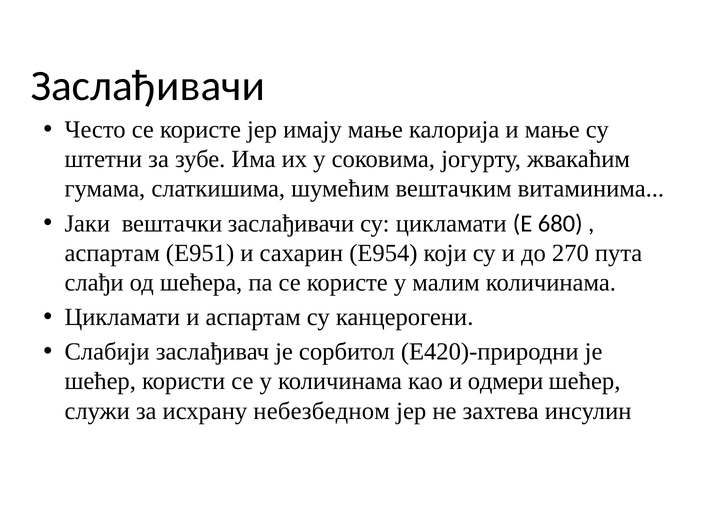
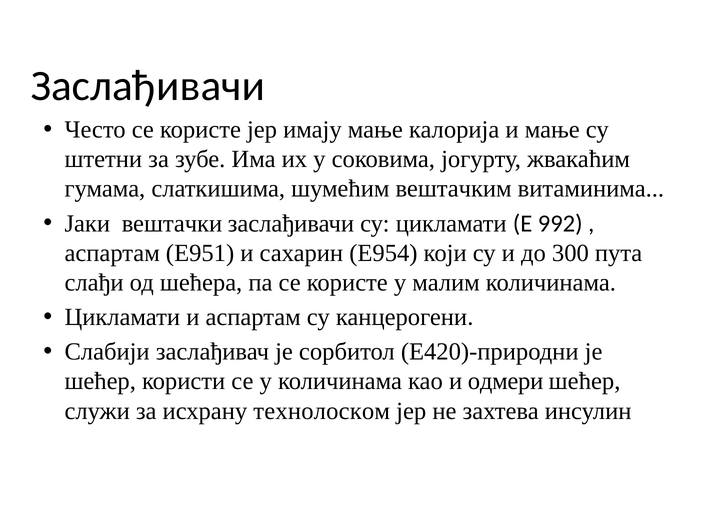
680: 680 -> 992
270: 270 -> 300
небезбедном: небезбедном -> технолоском
